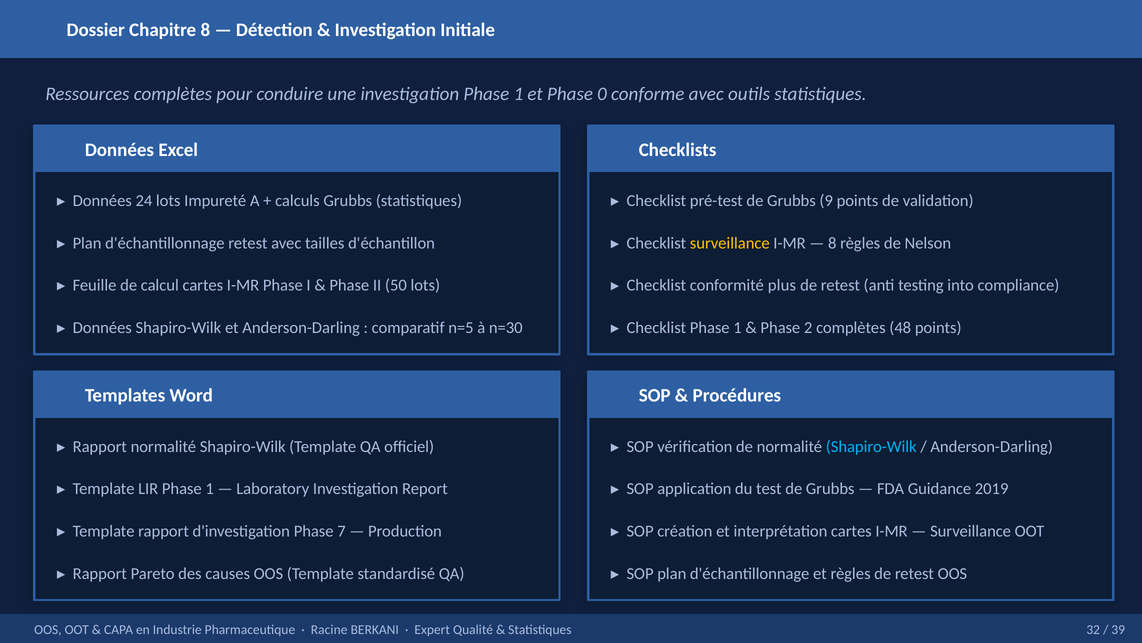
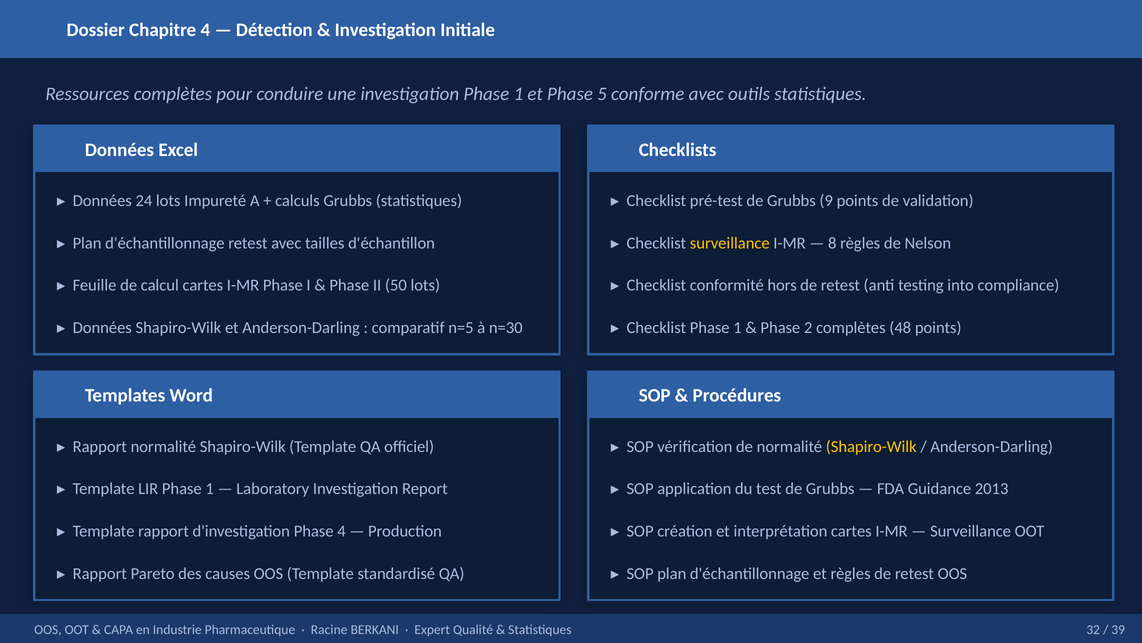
Chapitre 8: 8 -> 4
0: 0 -> 5
plus: plus -> hors
Shapiro-Wilk at (871, 446) colour: light blue -> yellow
2019: 2019 -> 2013
Phase 7: 7 -> 4
